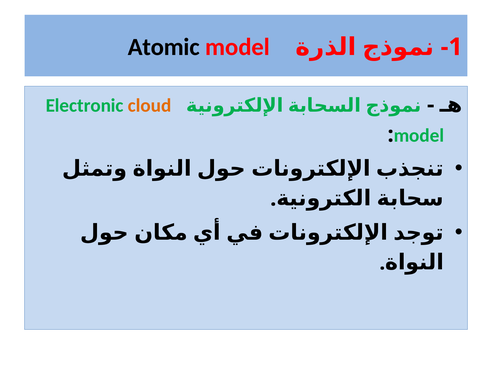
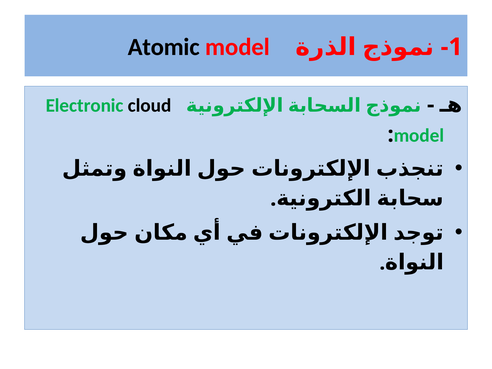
cloud colour: orange -> black
